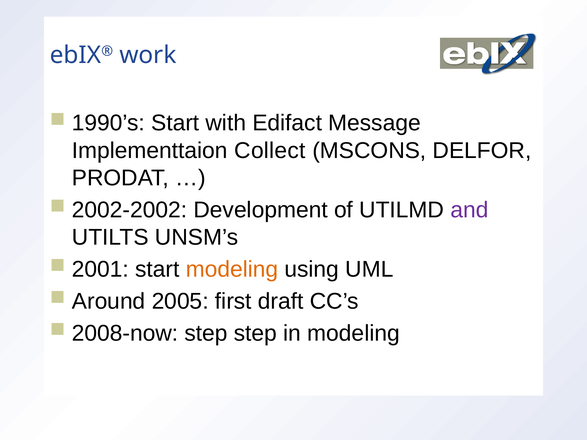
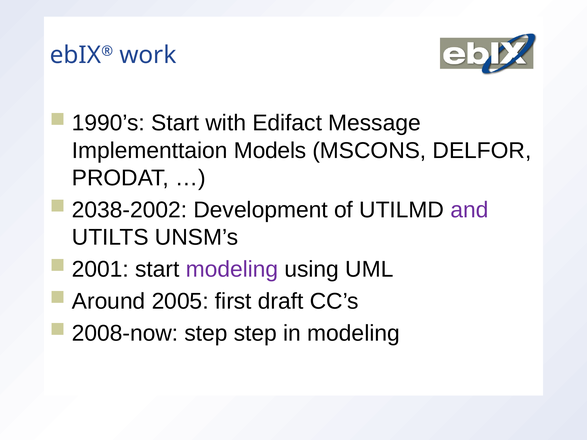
Collect: Collect -> Models
2002-2002: 2002-2002 -> 2038-2002
modeling at (232, 269) colour: orange -> purple
